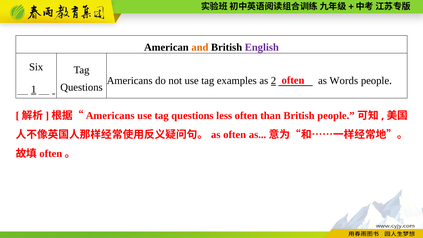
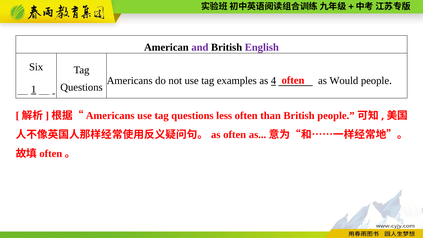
and colour: orange -> purple
2: 2 -> 4
Words: Words -> Would
